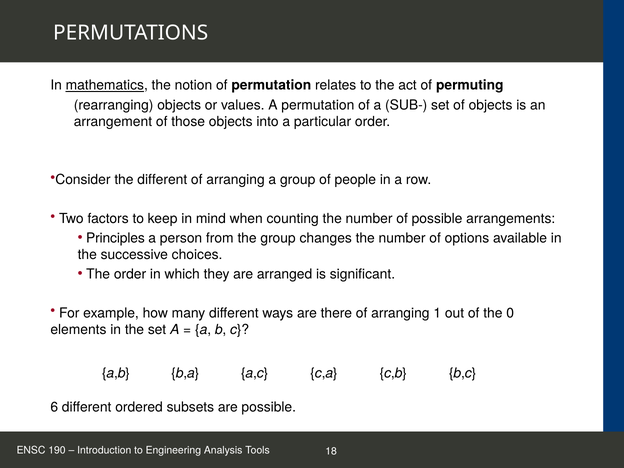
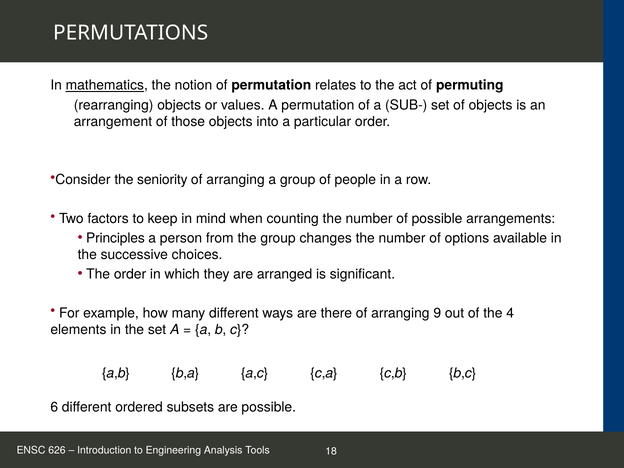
the different: different -> seniority
1: 1 -> 9
0: 0 -> 4
190: 190 -> 626
